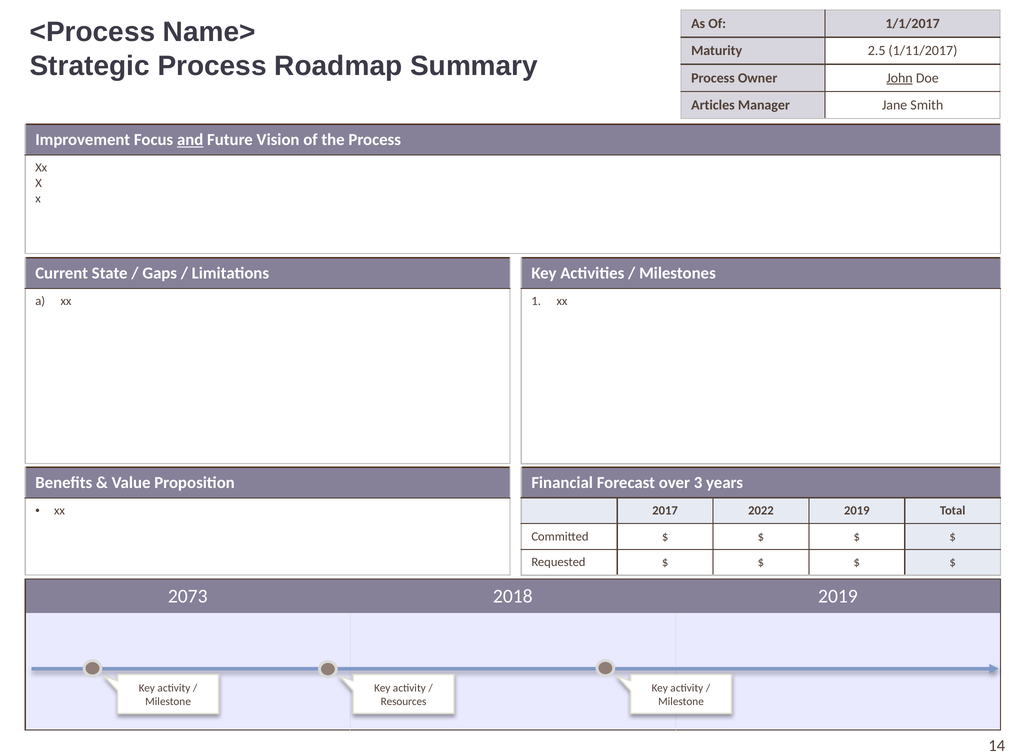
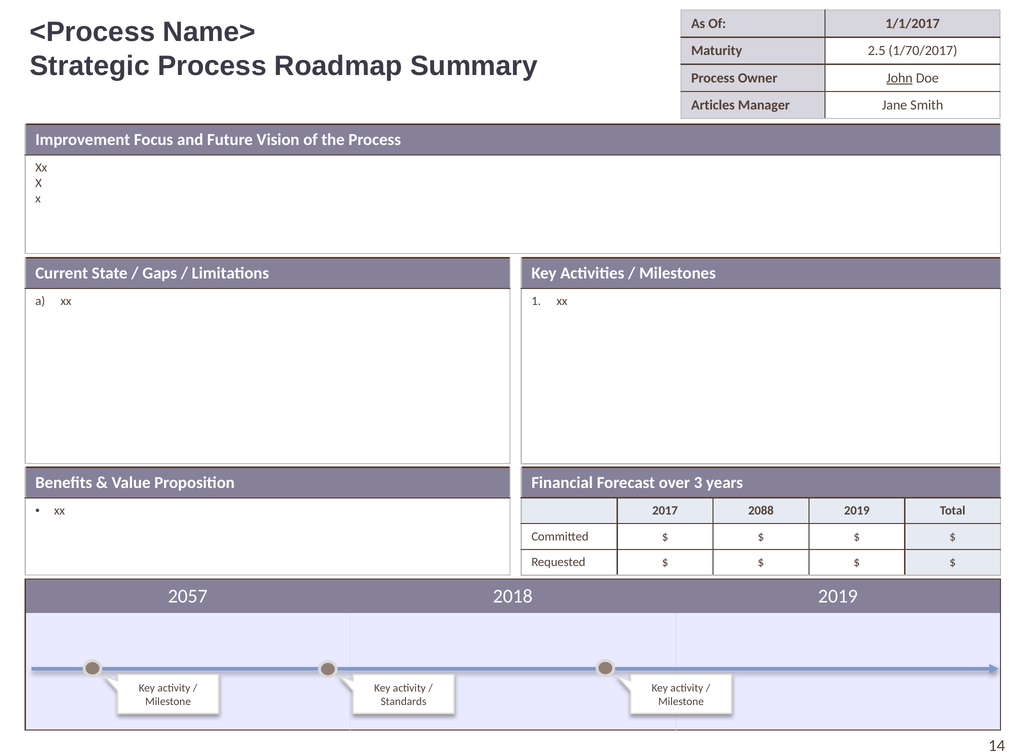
1/11/2017: 1/11/2017 -> 1/70/2017
and underline: present -> none
2022: 2022 -> 2088
2073: 2073 -> 2057
Resources: Resources -> Standards
